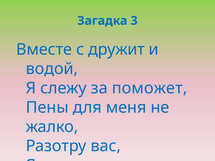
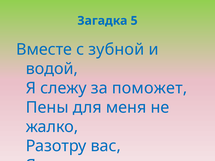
3: 3 -> 5
дружит: дружит -> зубной
